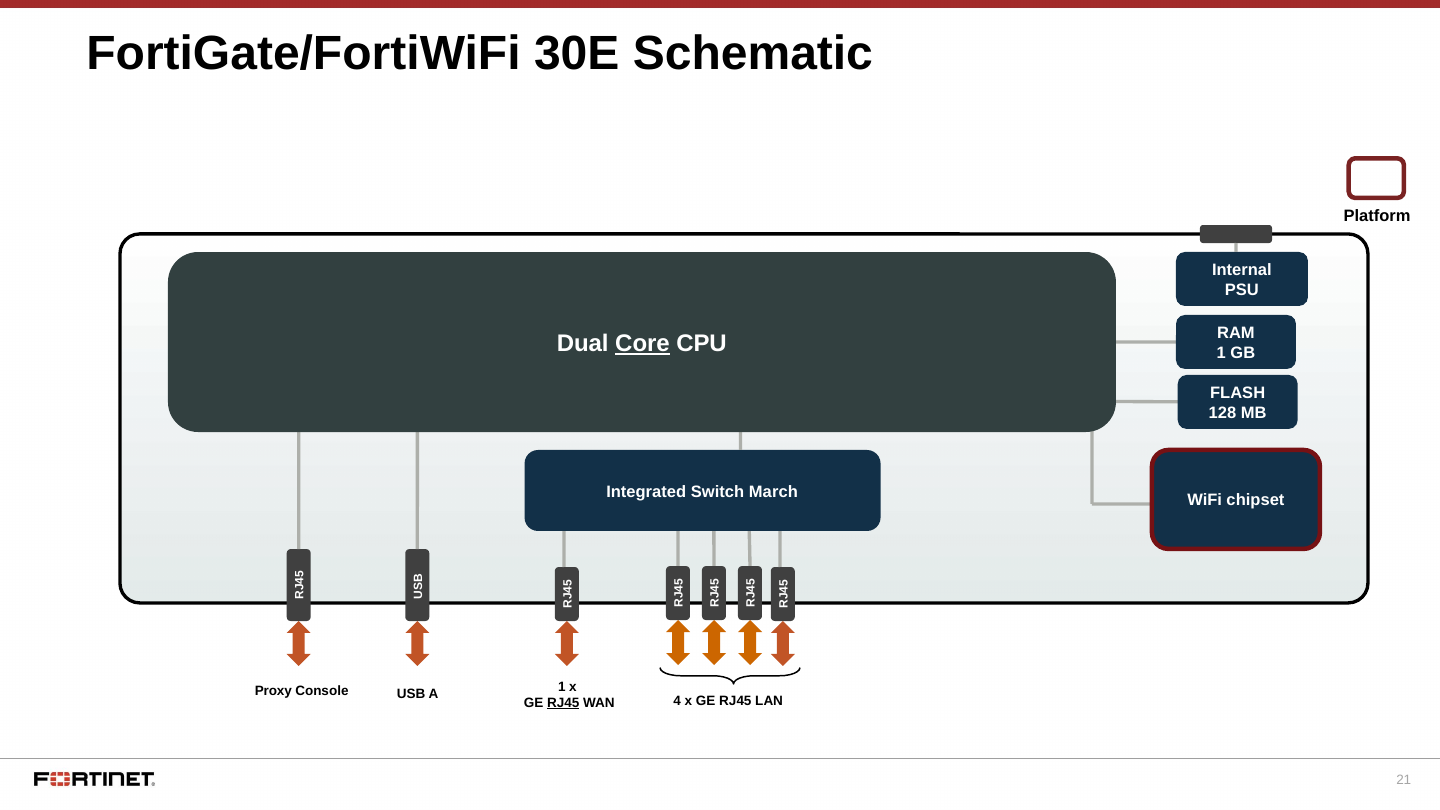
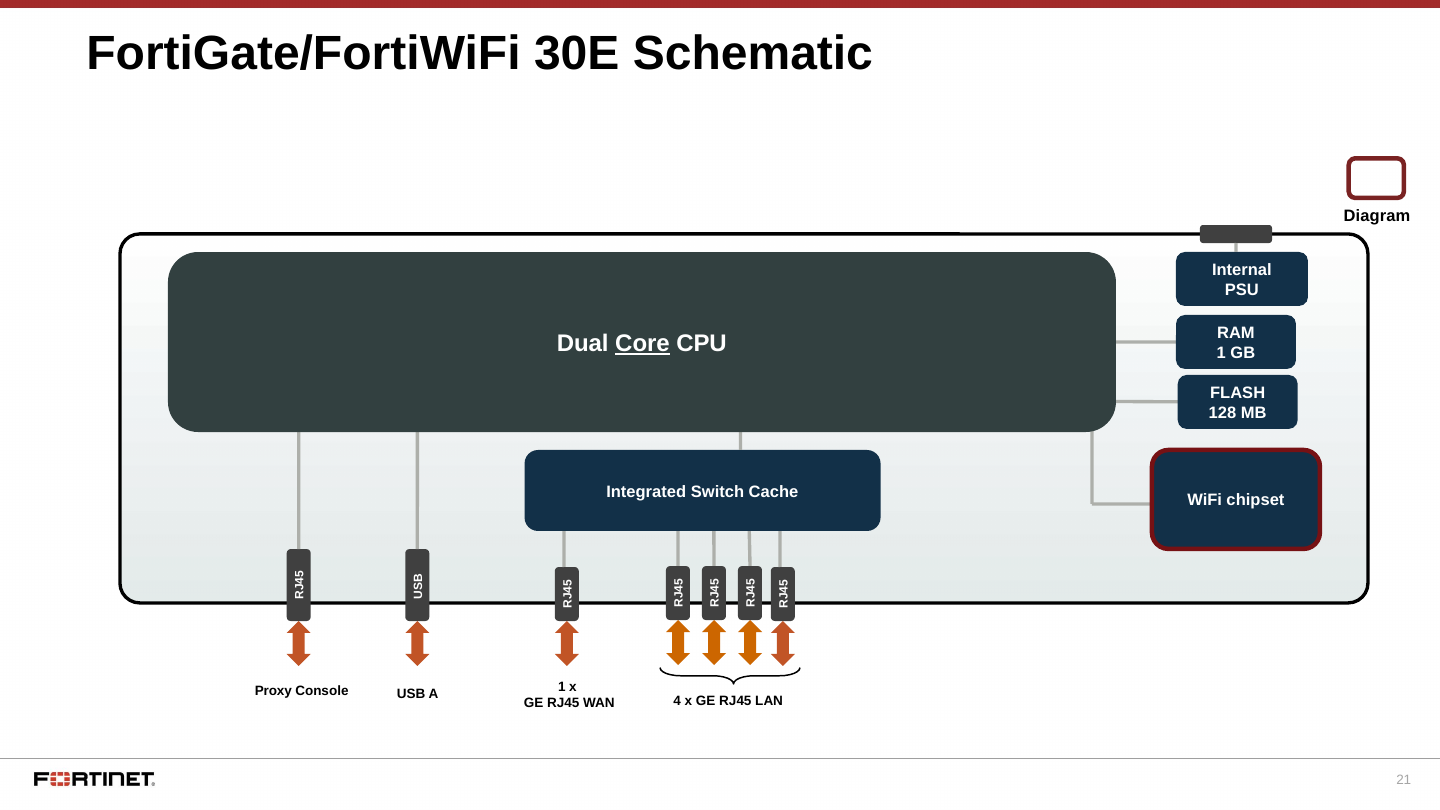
Platform: Platform -> Diagram
March: March -> Cache
RJ45 at (563, 703) underline: present -> none
